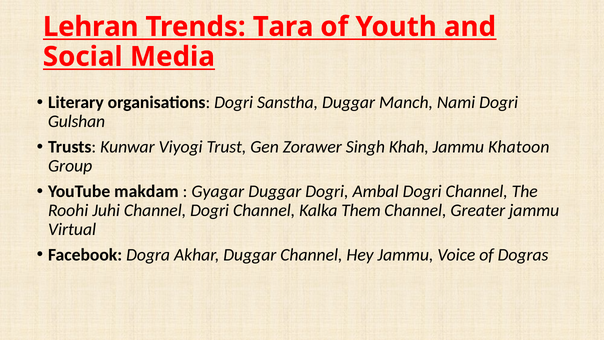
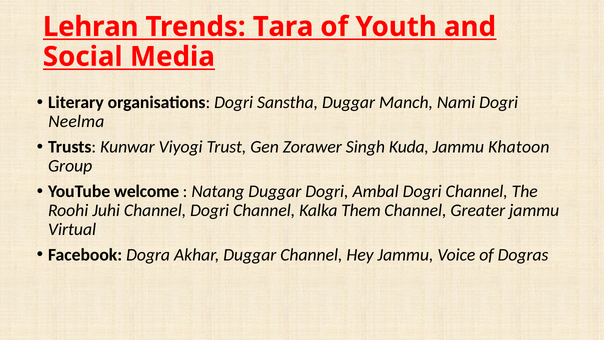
Gulshan: Gulshan -> Neelma
Khah: Khah -> Kuda
makdam: makdam -> welcome
Gyagar: Gyagar -> Natang
